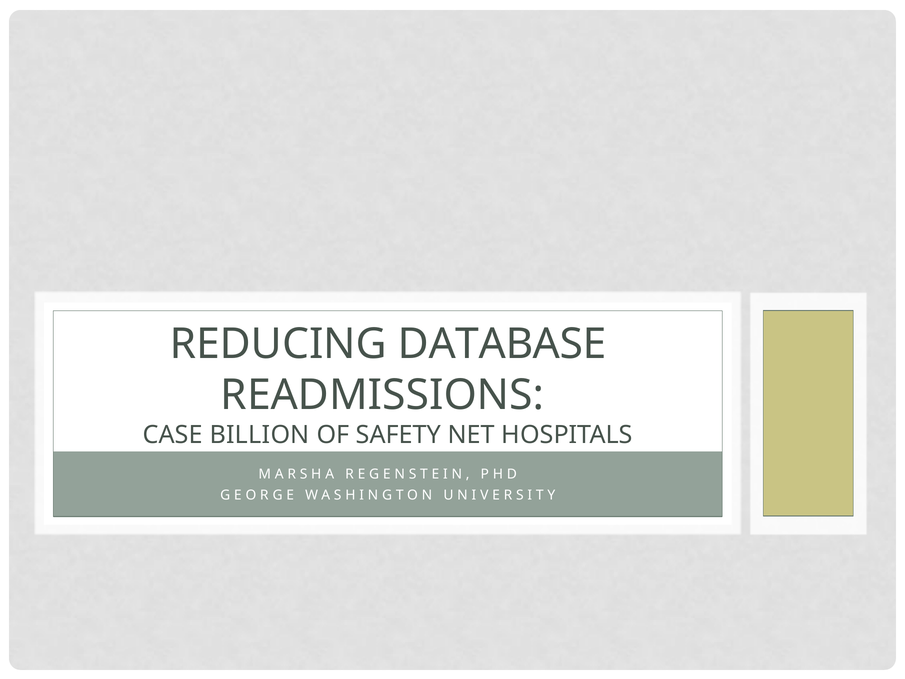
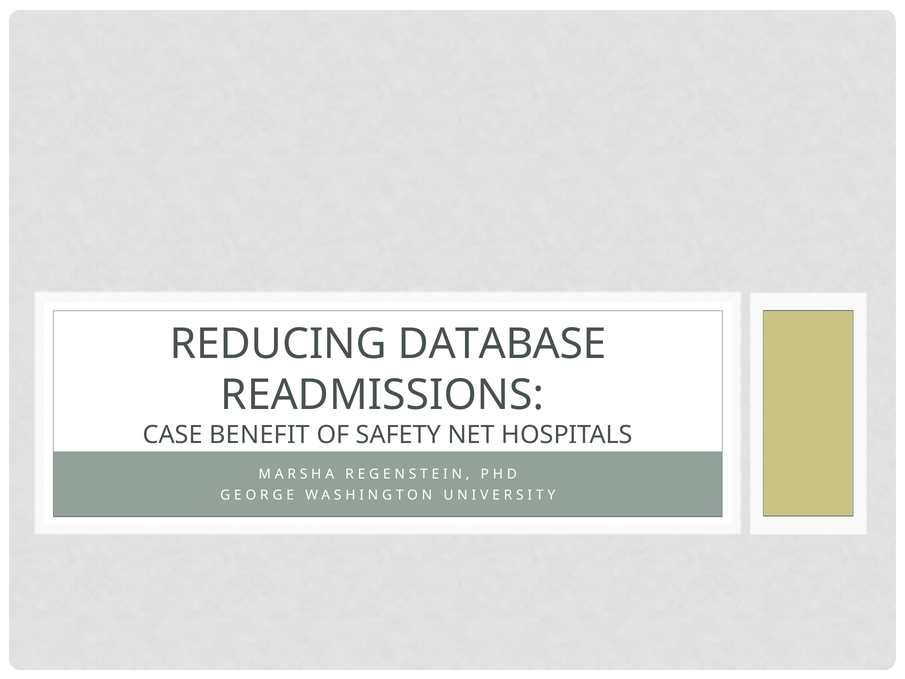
BILLION: BILLION -> BENEFIT
